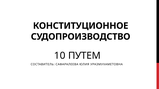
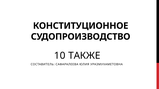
ПУТЕМ: ПУТЕМ -> ТАКЖЕ
